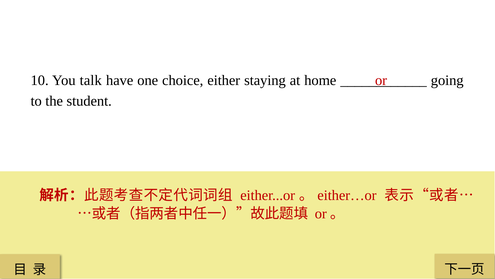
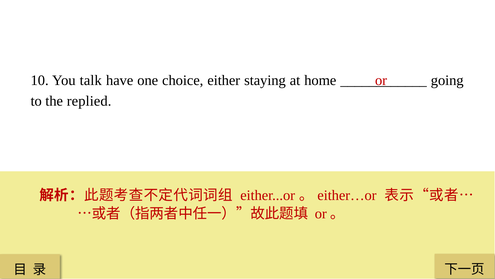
student: student -> replied
